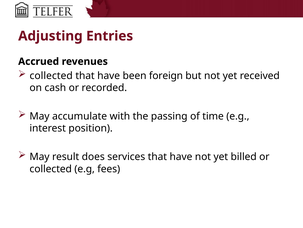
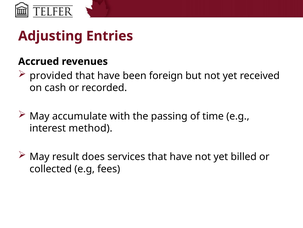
collected at (51, 75): collected -> provided
position: position -> method
